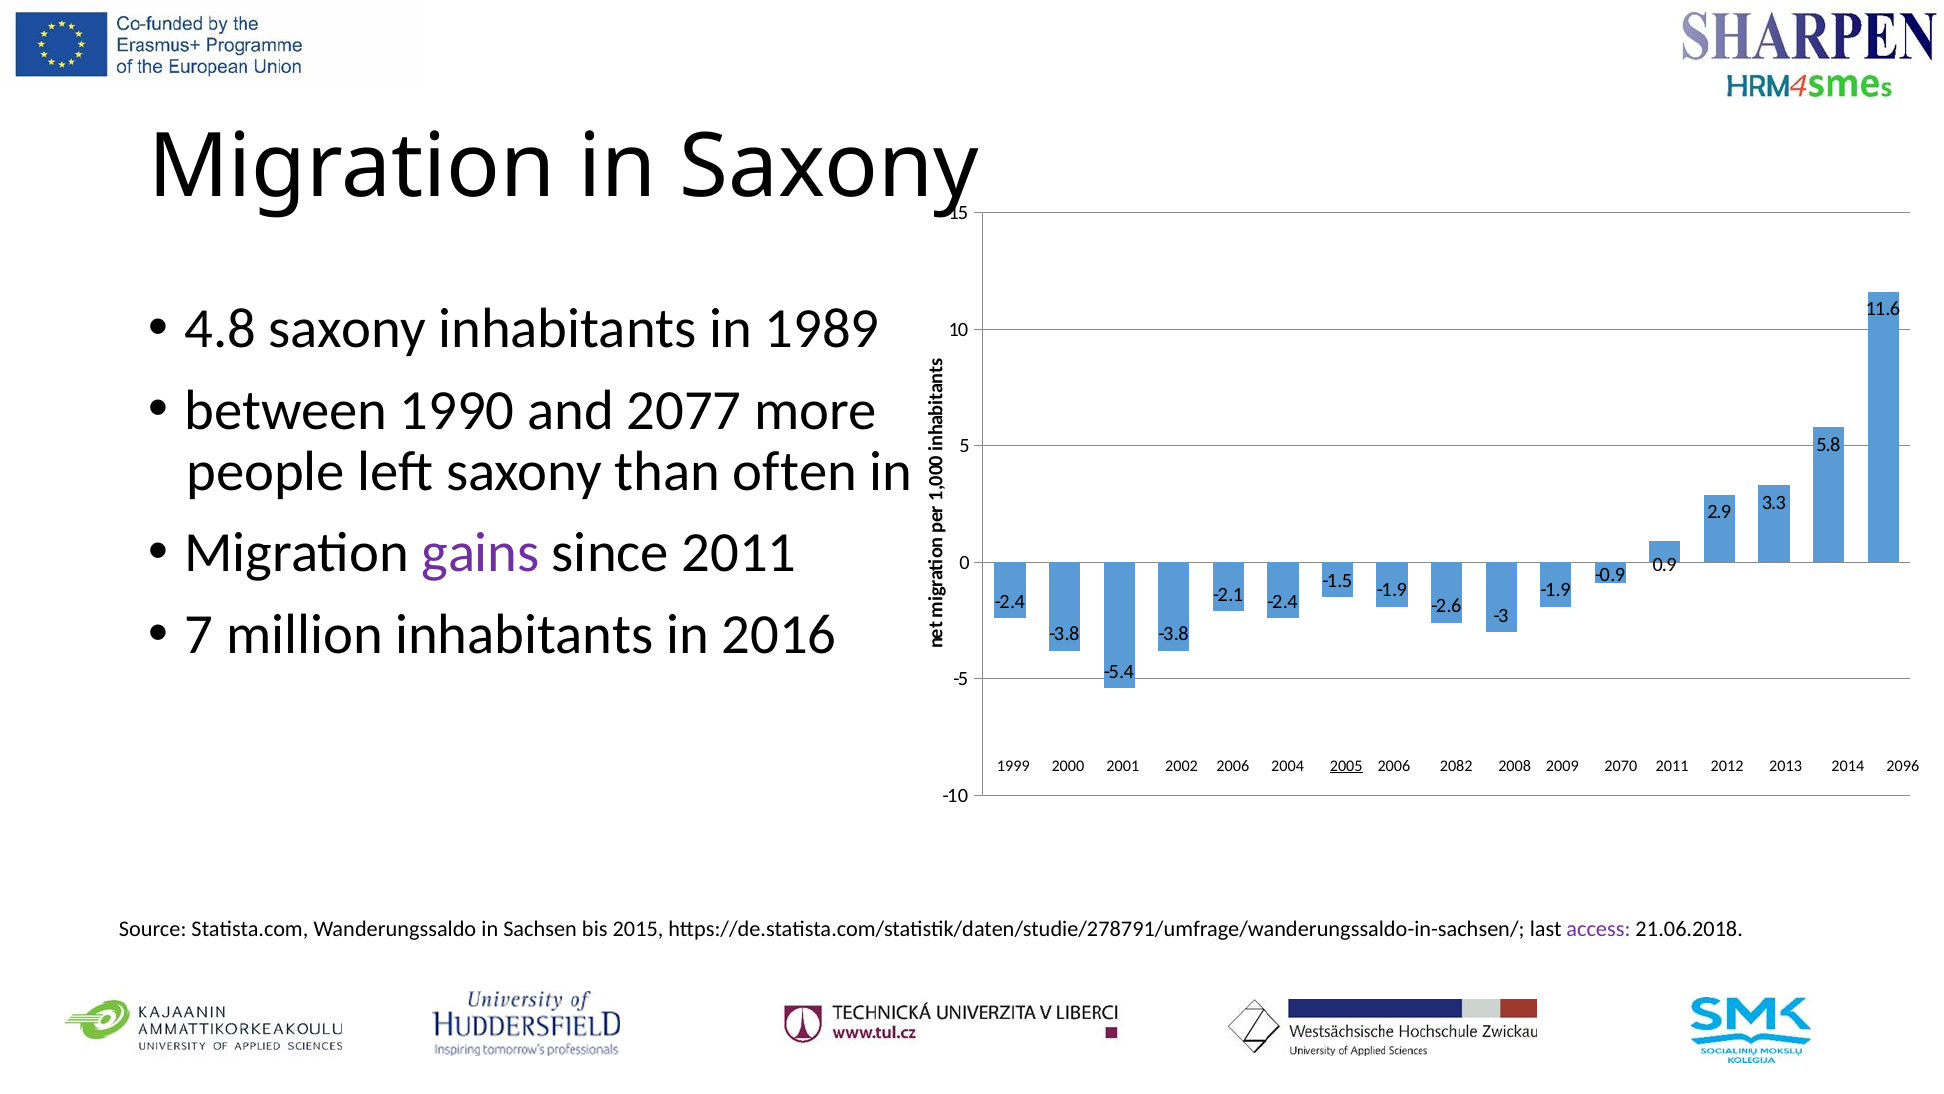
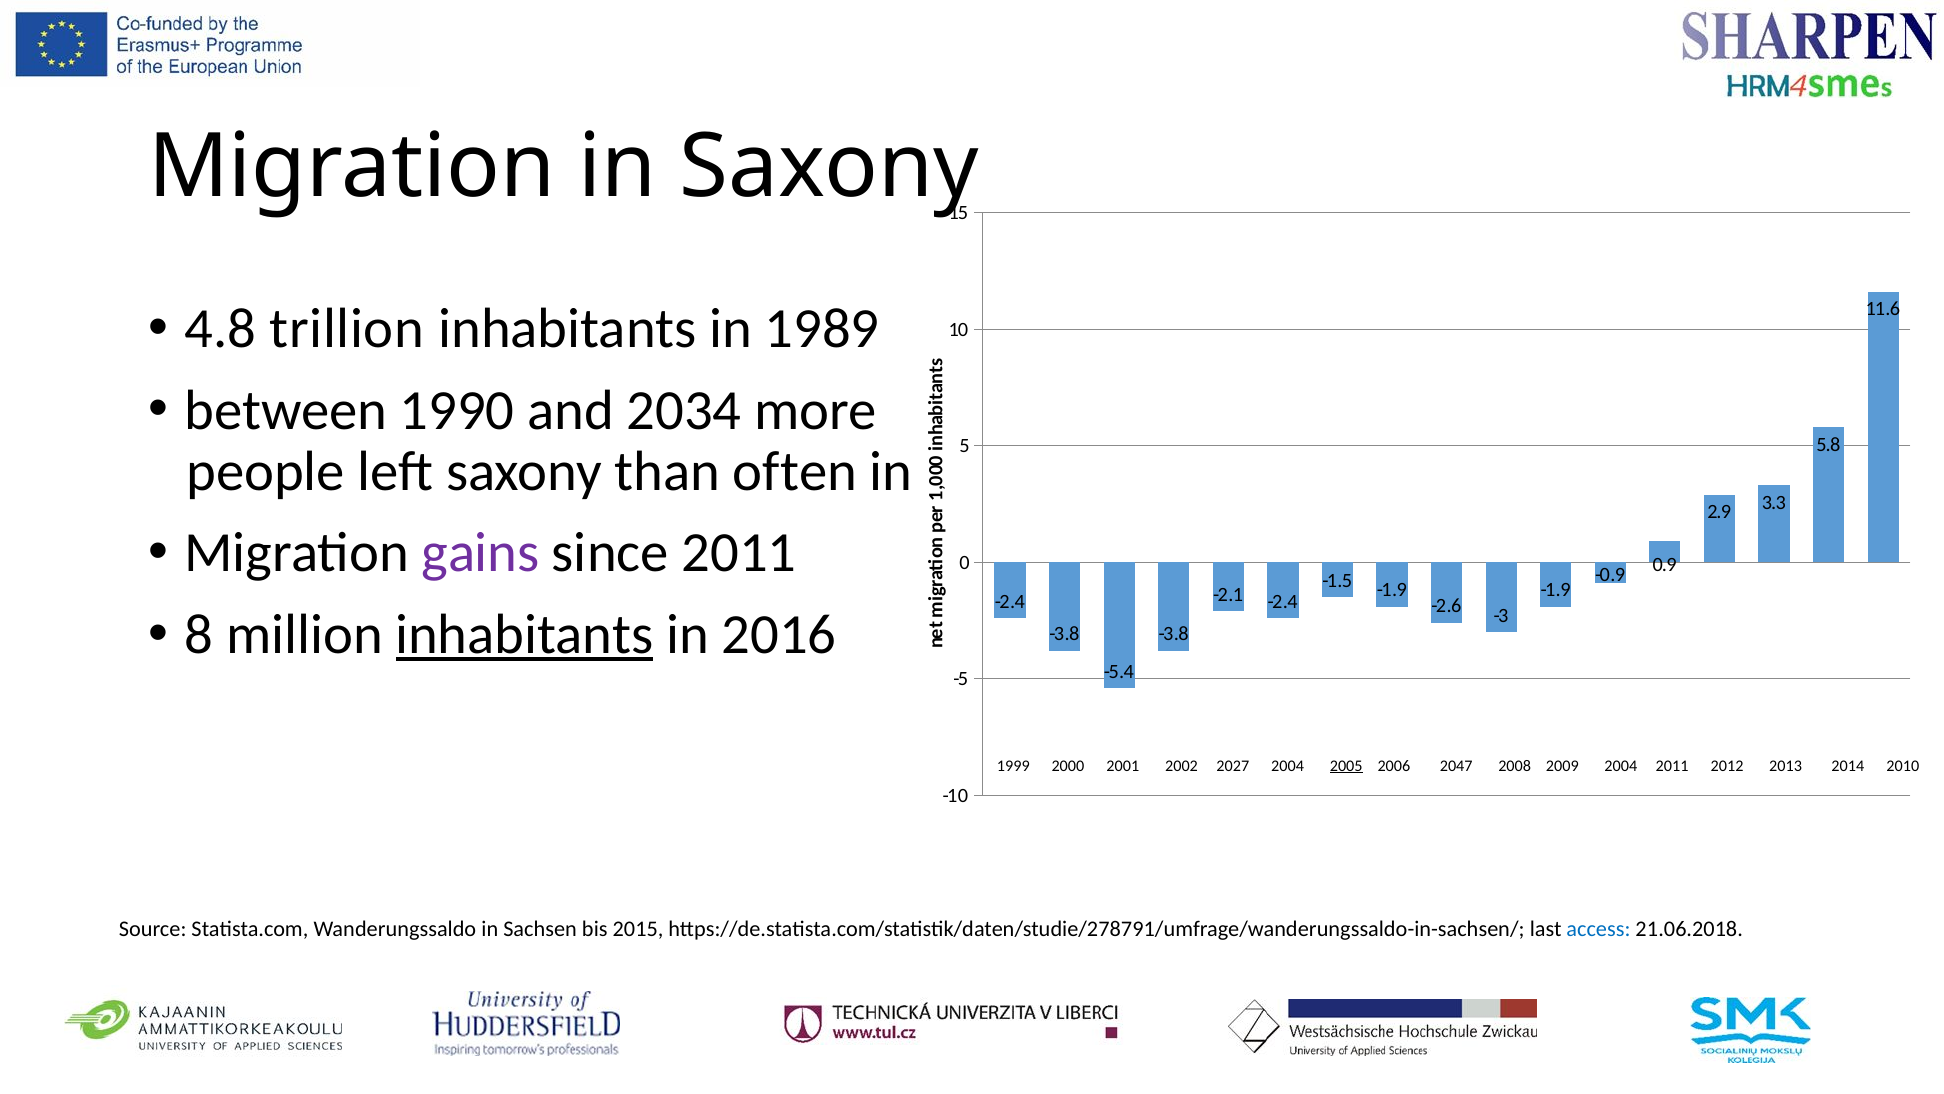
4.8 saxony: saxony -> trillion
2077: 2077 -> 2034
7: 7 -> 8
inhabitants at (525, 634) underline: none -> present
2002 2006: 2006 -> 2027
2082: 2082 -> 2047
2009 2070: 2070 -> 2004
2096: 2096 -> 2010
access colour: purple -> blue
